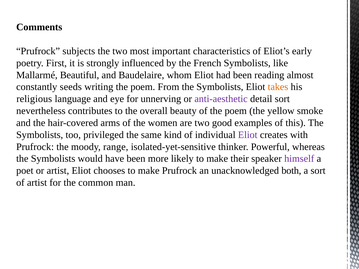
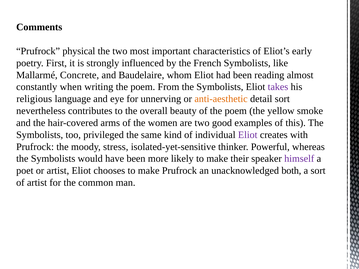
subjects: subjects -> physical
Beautiful: Beautiful -> Concrete
seeds: seeds -> when
takes colour: orange -> purple
anti-aesthetic colour: purple -> orange
range: range -> stress
